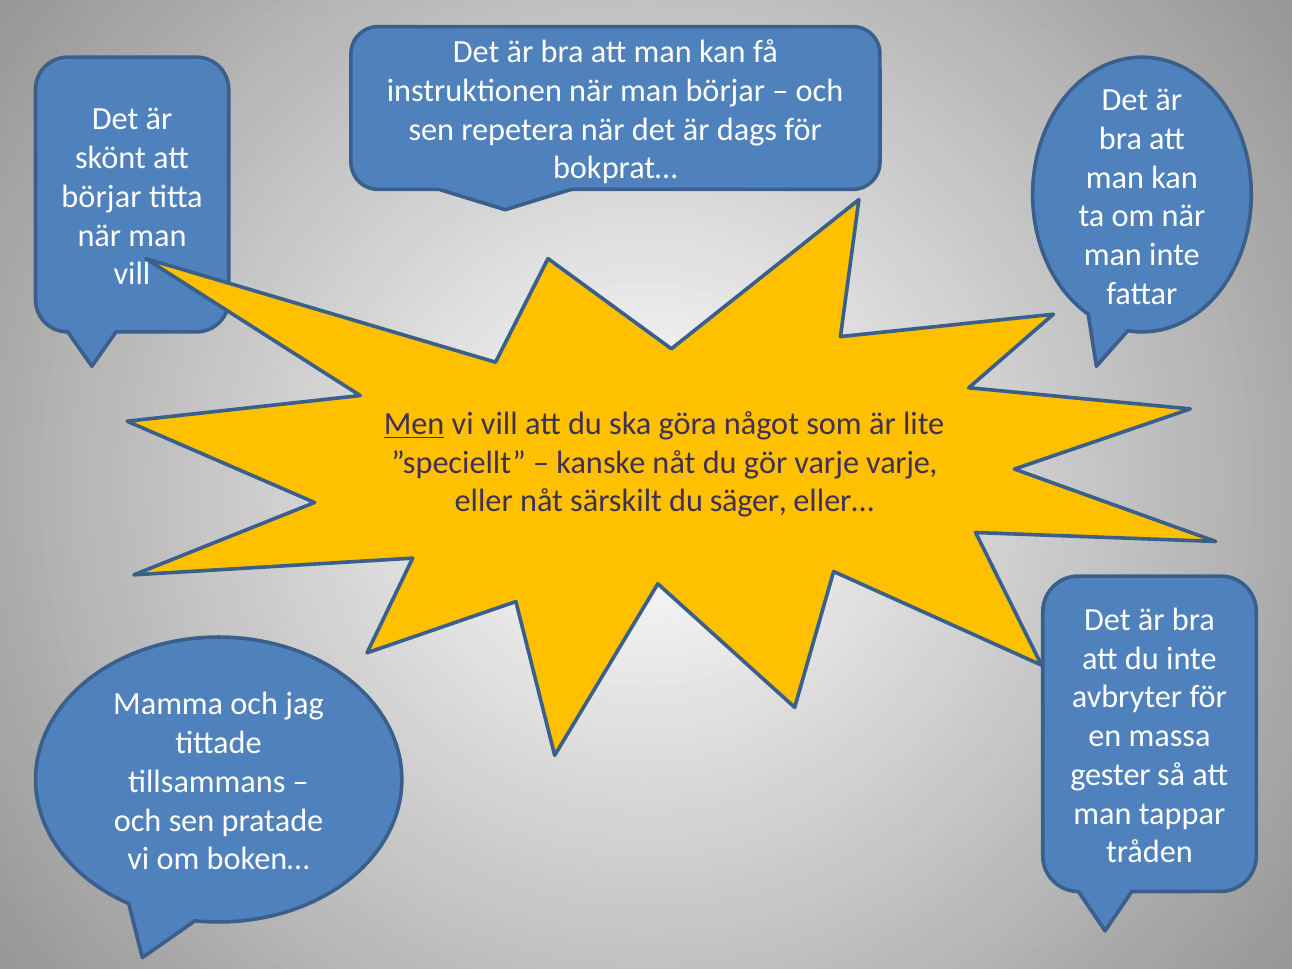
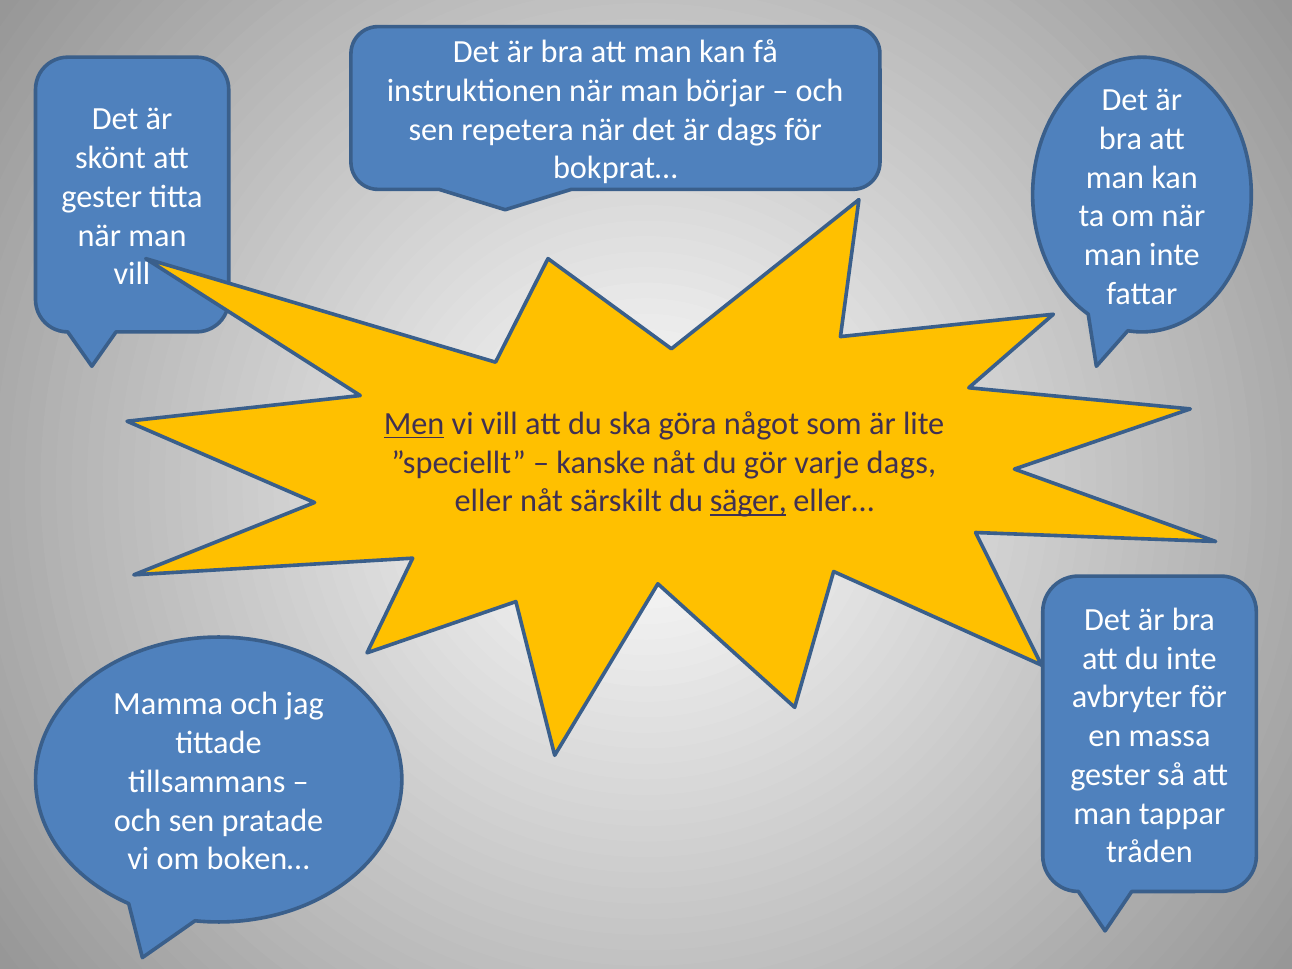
börjar at (101, 197): börjar -> gester
varje varje: varje -> dags
säger underline: none -> present
